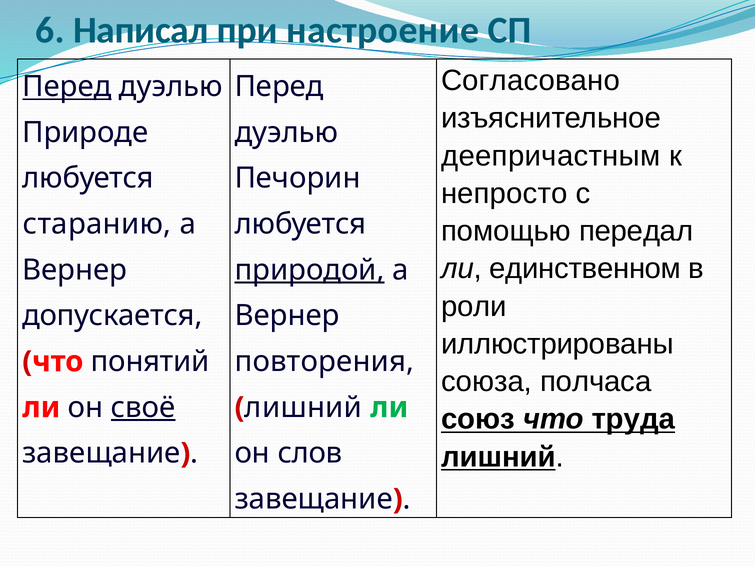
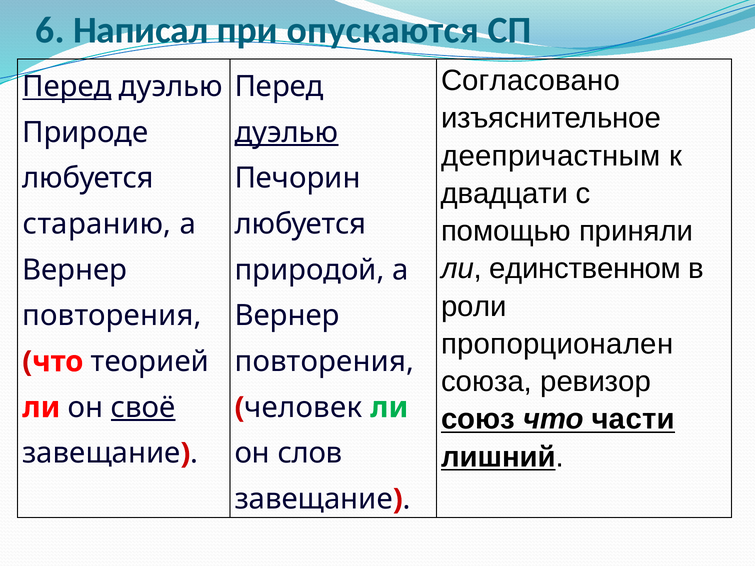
настроение: настроение -> опускаются
дуэлью at (286, 132) underline: none -> present
непросто: непросто -> двадцати
передал: передал -> приняли
природой underline: present -> none
допускается at (112, 316): допускается -> повторения
иллюстрированы: иллюстрированы -> пропорционален
понятий: понятий -> теорией
полчаса: полчаса -> ревизор
лишний at (303, 408): лишний -> человек
труда: труда -> части
